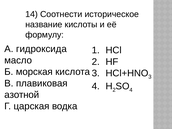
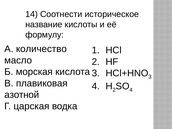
гидроксида: гидроксида -> количество
